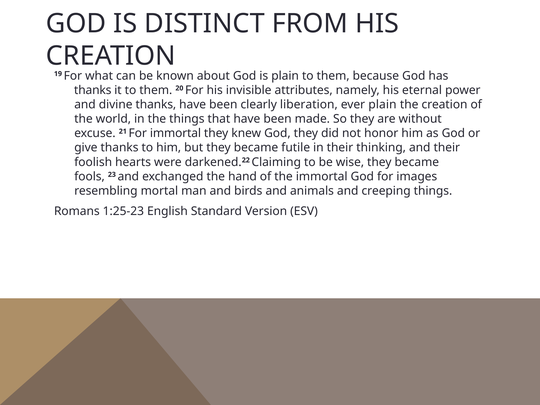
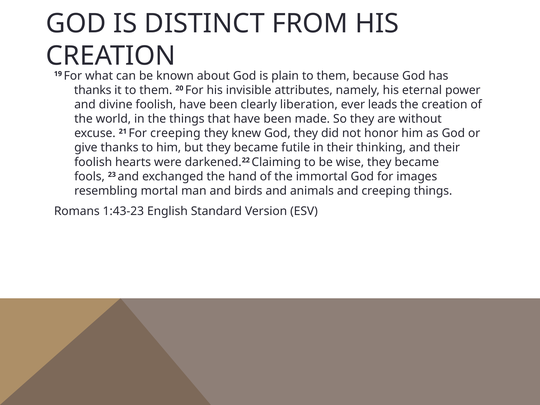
divine thanks: thanks -> foolish
ever plain: plain -> leads
For immortal: immortal -> creeping
1:25-23: 1:25-23 -> 1:43-23
